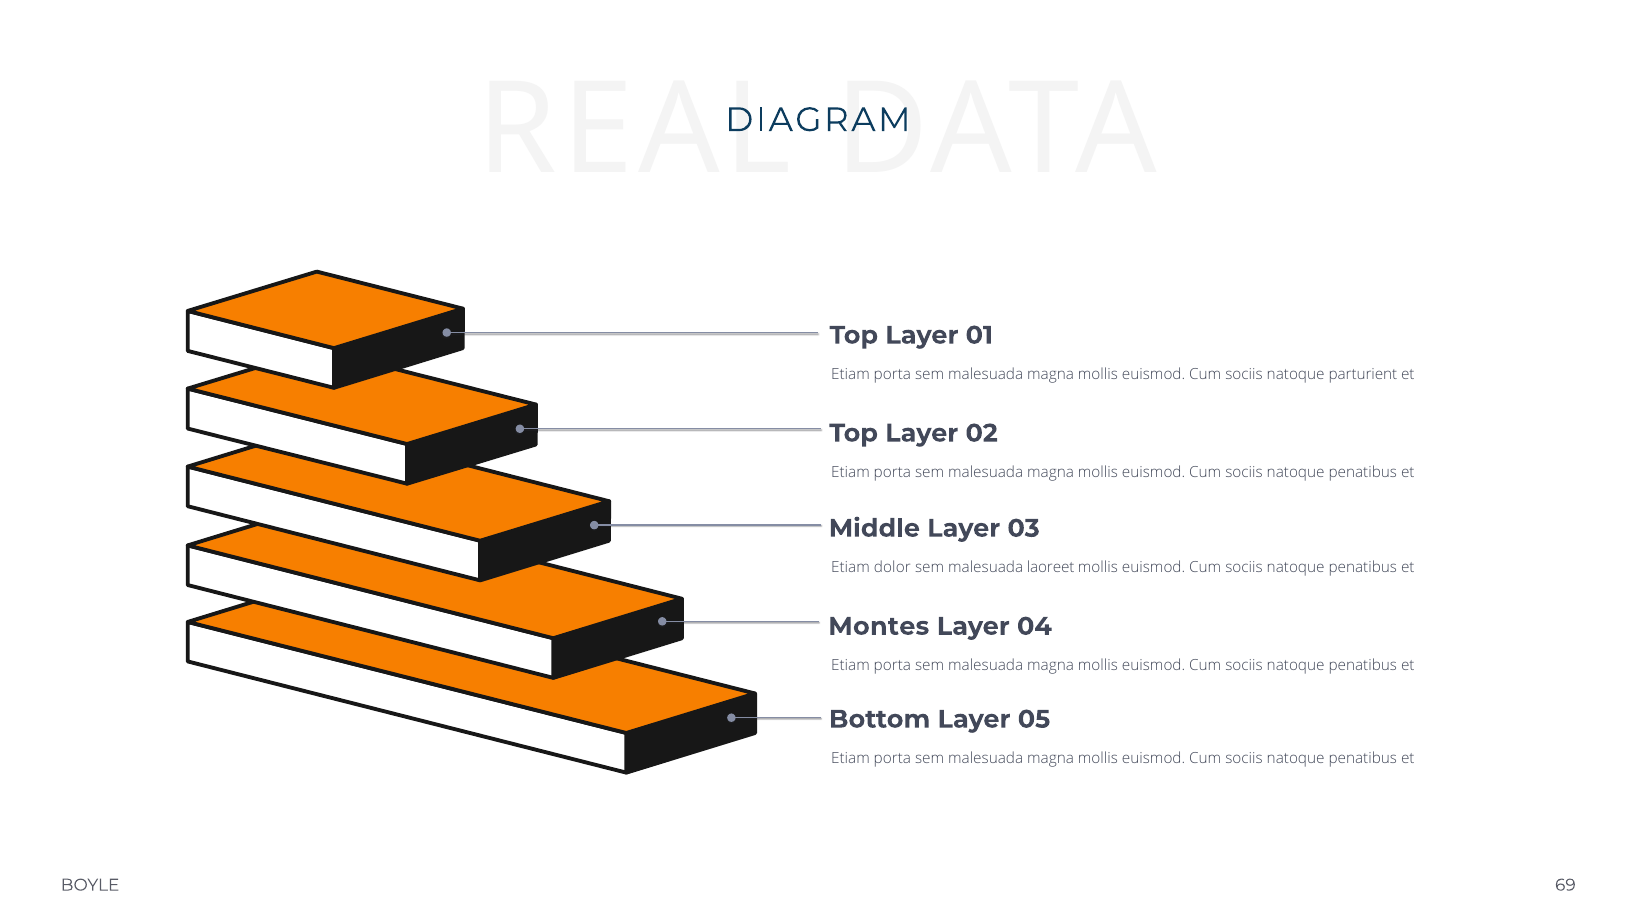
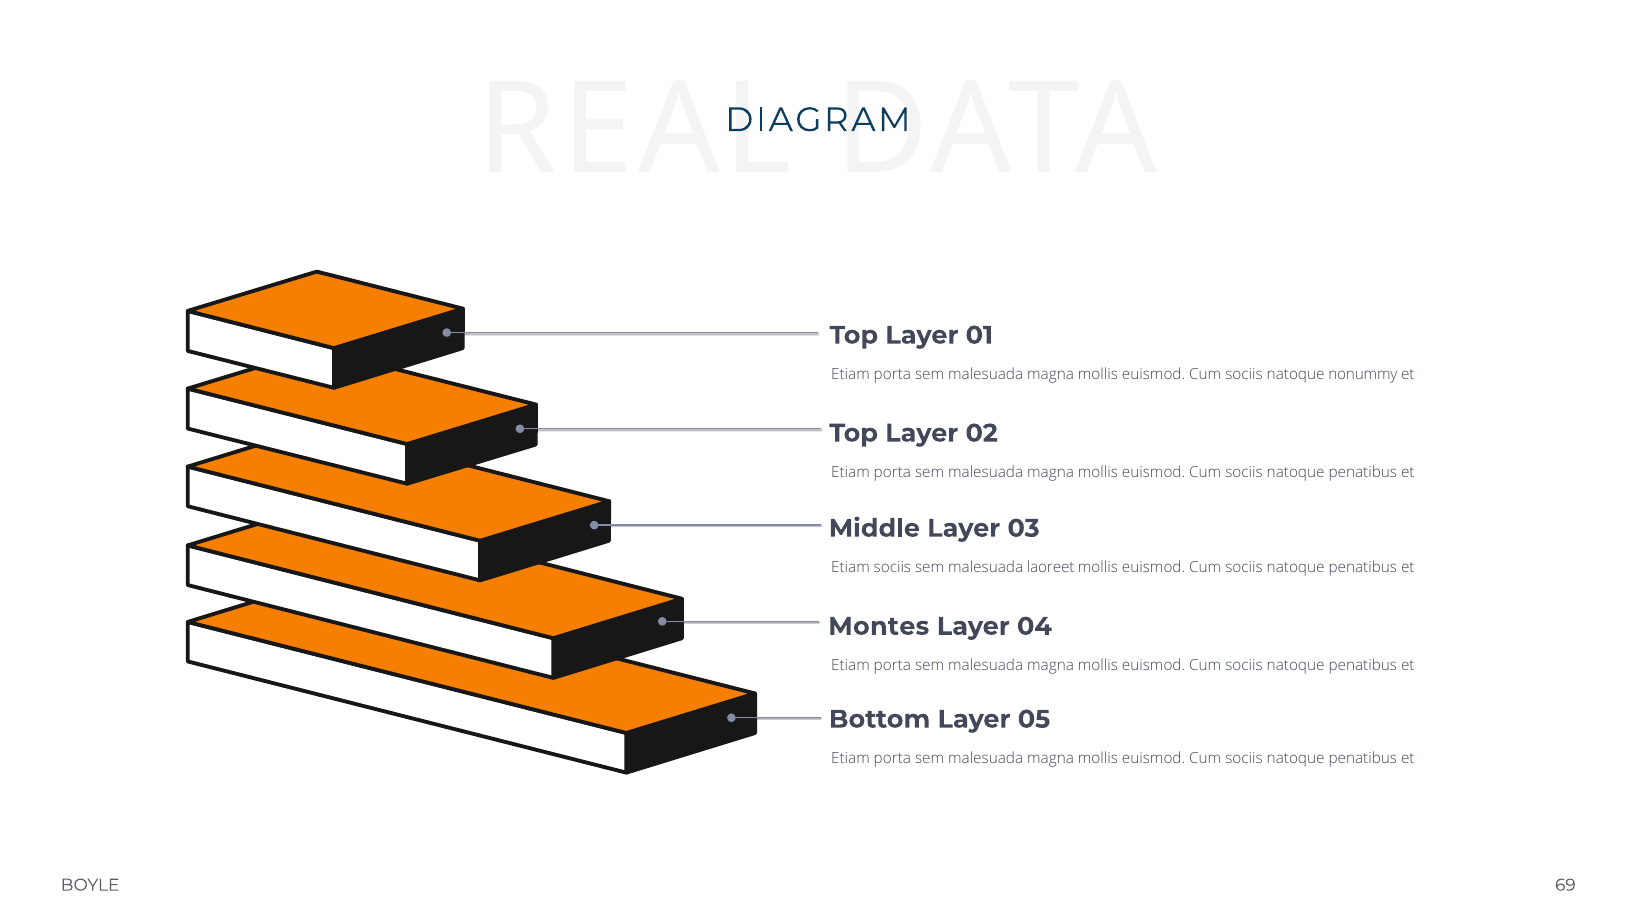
parturient: parturient -> nonummy
Etiam dolor: dolor -> sociis
